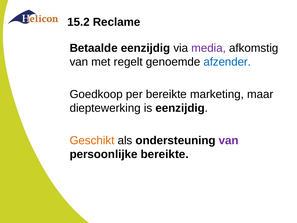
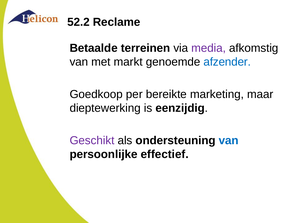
15.2: 15.2 -> 52.2
Betaalde eenzijdig: eenzijdig -> terreinen
regelt: regelt -> markt
Geschikt colour: orange -> purple
van at (229, 140) colour: purple -> blue
persoonlijke bereikte: bereikte -> effectief
